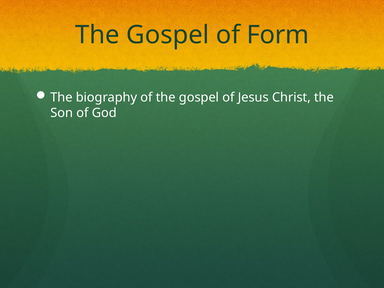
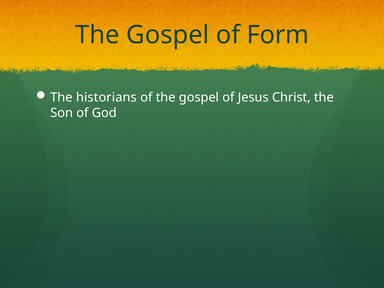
biography: biography -> historians
